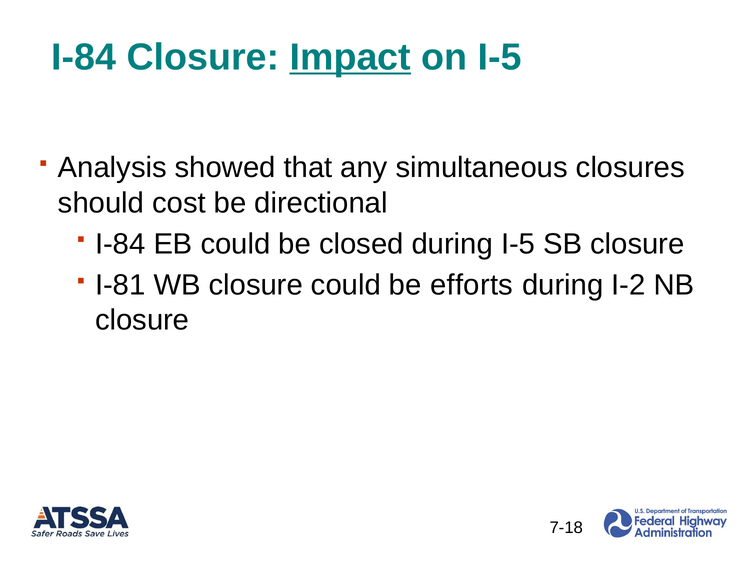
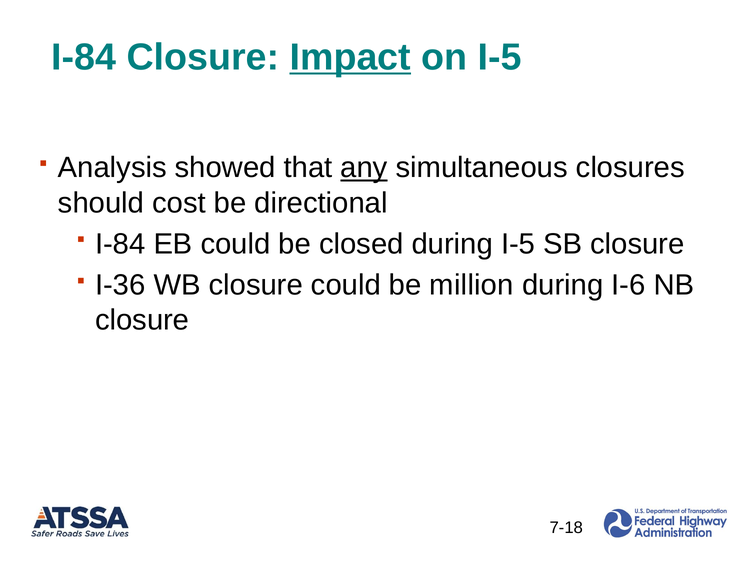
any underline: none -> present
I-81: I-81 -> I-36
efforts: efforts -> million
I-2: I-2 -> I-6
